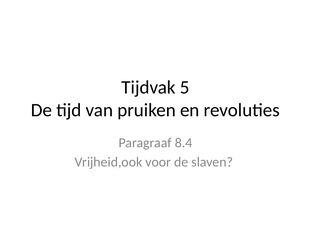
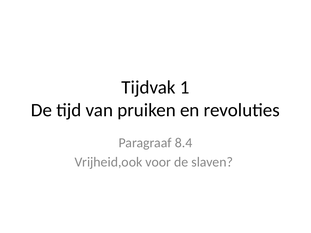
5: 5 -> 1
